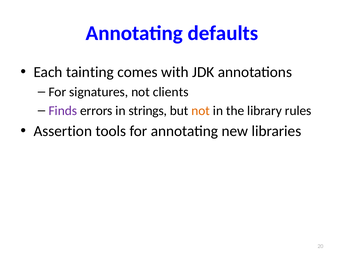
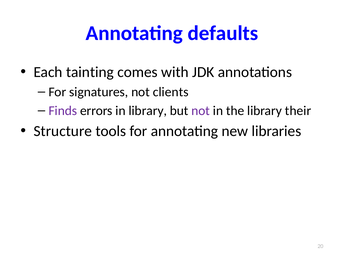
in strings: strings -> library
not at (201, 111) colour: orange -> purple
rules: rules -> their
Assertion: Assertion -> Structure
